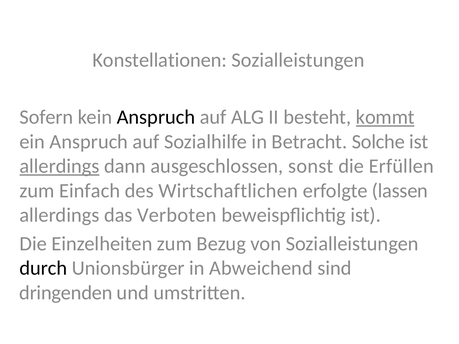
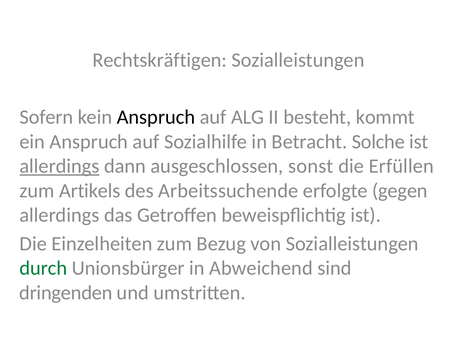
Konstellationen: Konstellationen -> Rechtskräftigen
kommt underline: present -> none
Einfach: Einfach -> Artikels
Wirtschaftlichen: Wirtschaftlichen -> Arbeitssuchende
lassen: lassen -> gegen
Verboten: Verboten -> Getroffen
durch colour: black -> green
